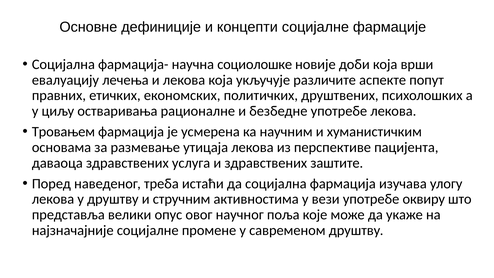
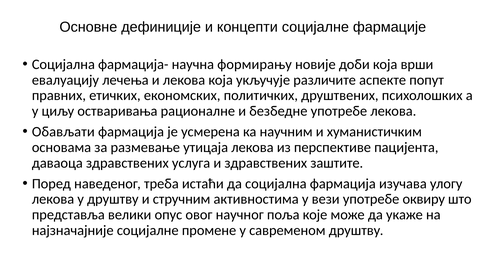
социолошке: социолошке -> формирању
Тровањем: Тровањем -> Обављати
